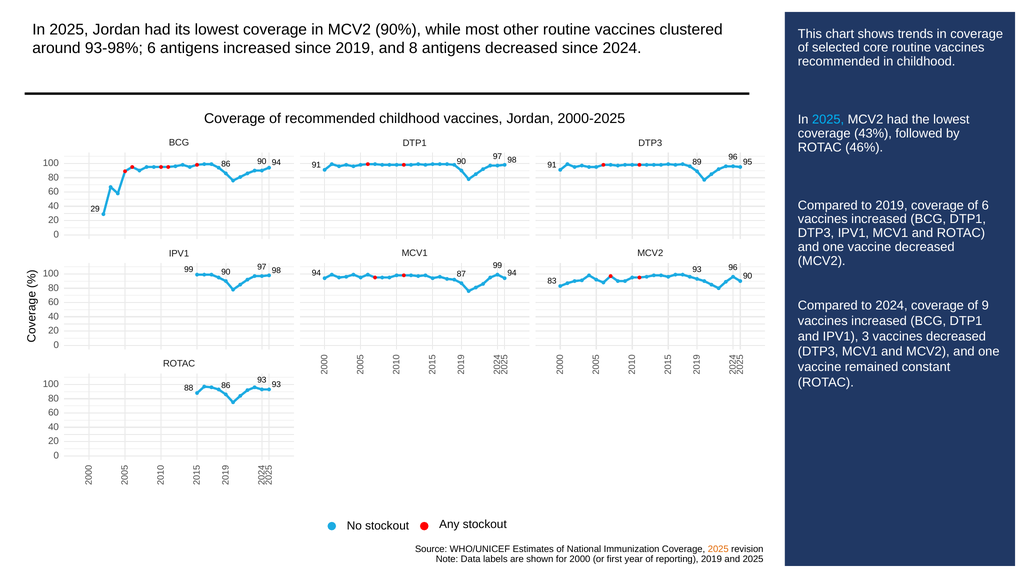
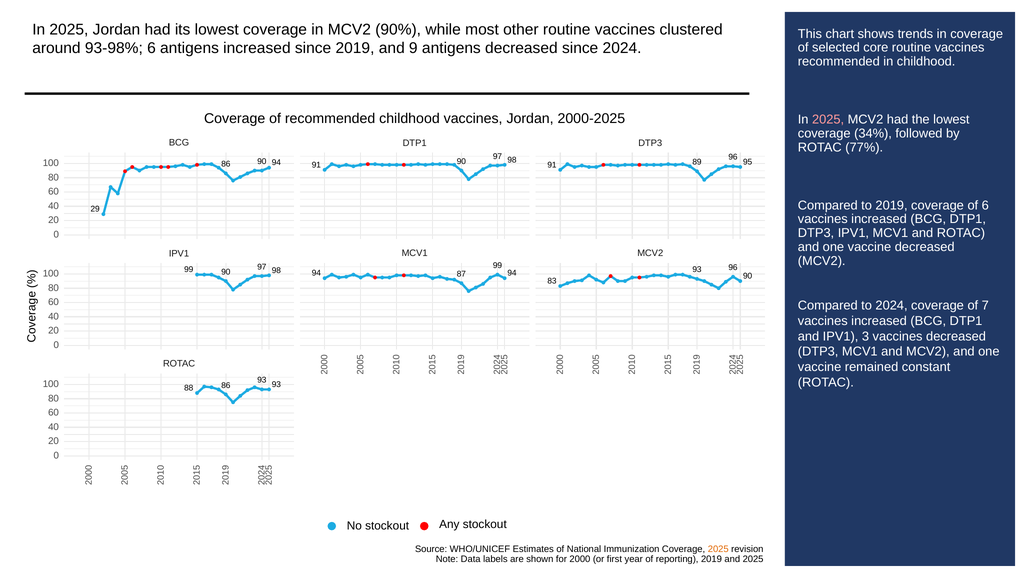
and 8: 8 -> 9
2025 at (828, 120) colour: light blue -> pink
43%: 43% -> 34%
46%: 46% -> 77%
of 9: 9 -> 7
